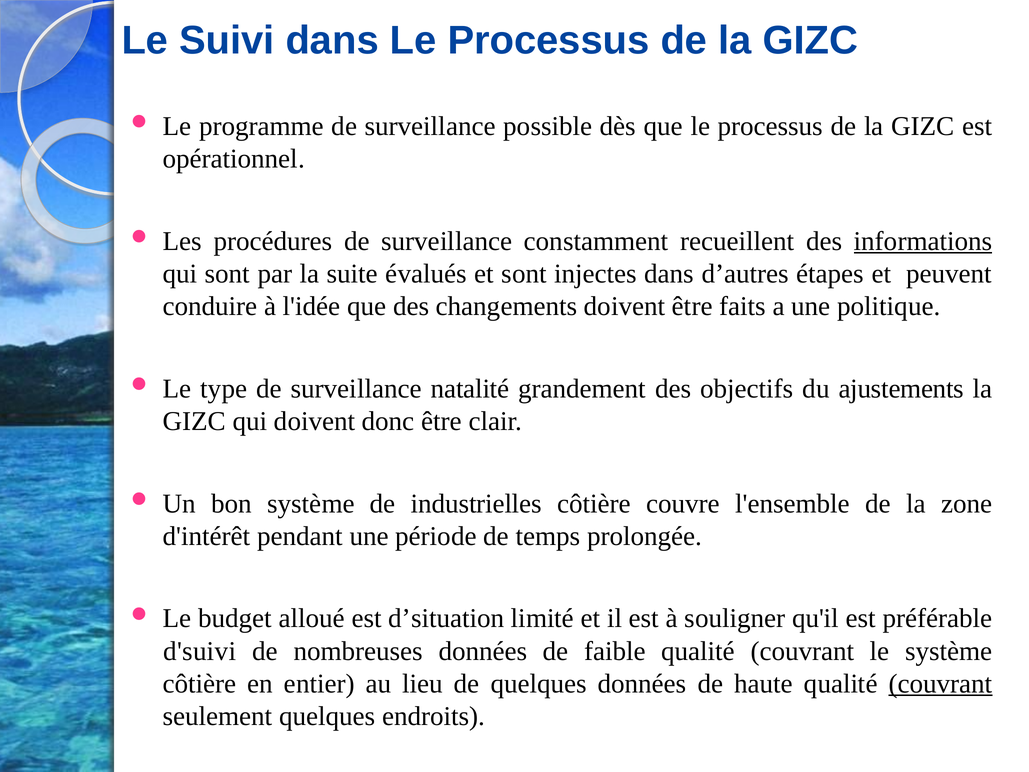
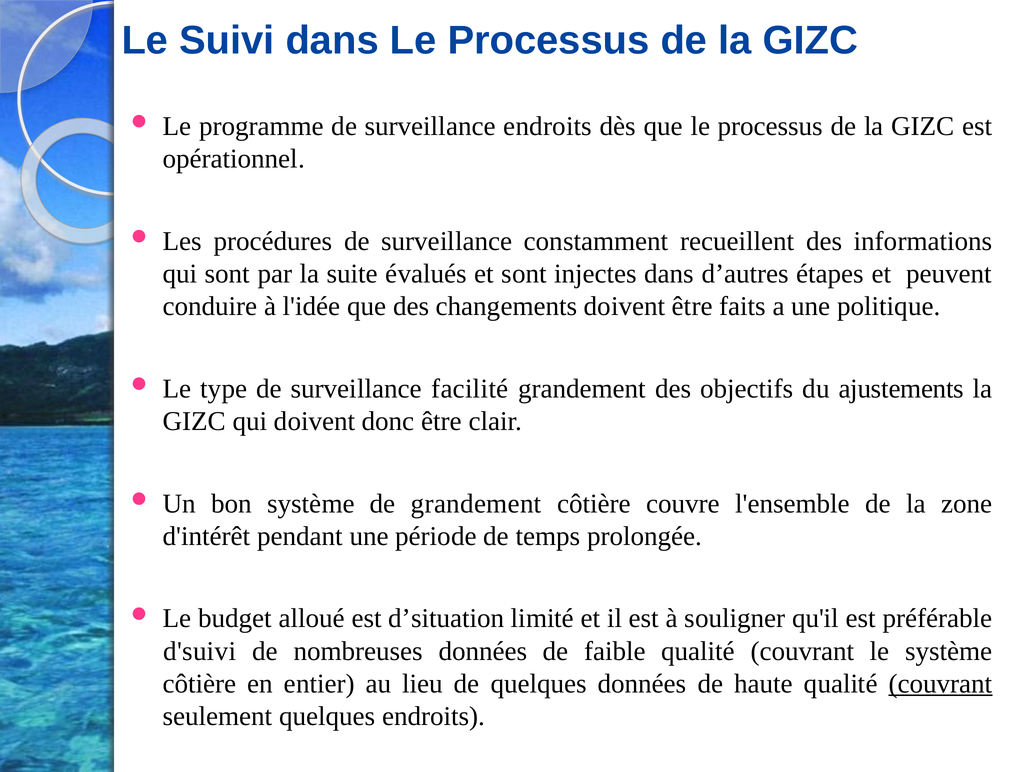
surveillance possible: possible -> endroits
informations underline: present -> none
natalité: natalité -> facilité
de industrielles: industrielles -> grandement
